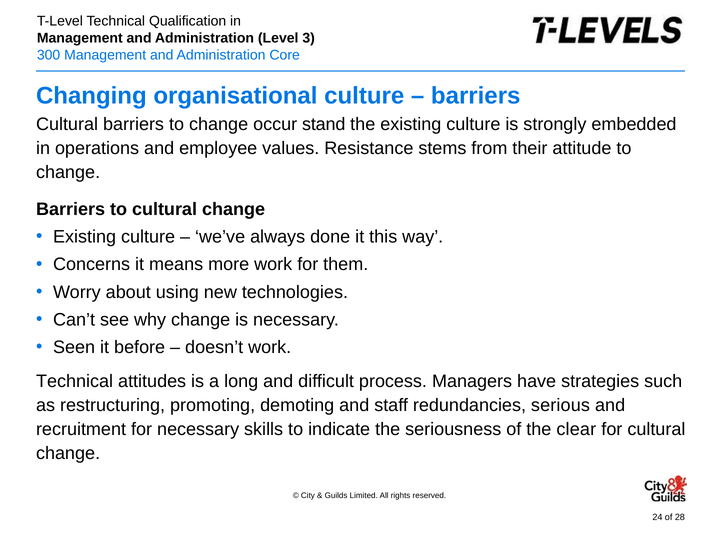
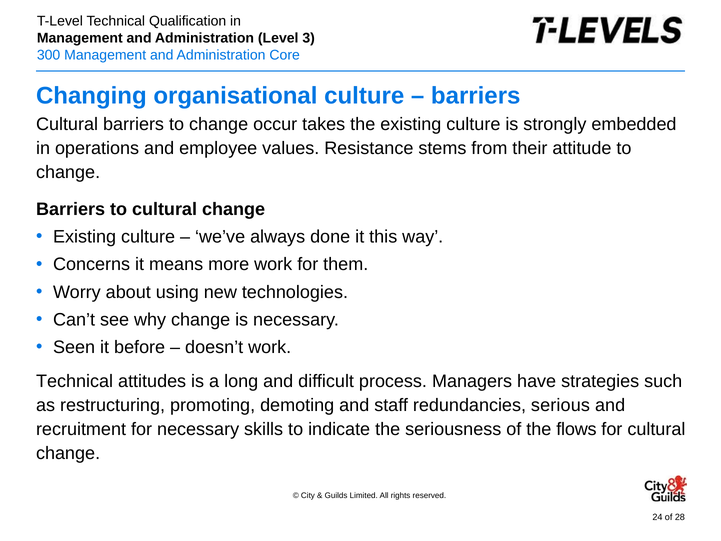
stand: stand -> takes
clear: clear -> flows
